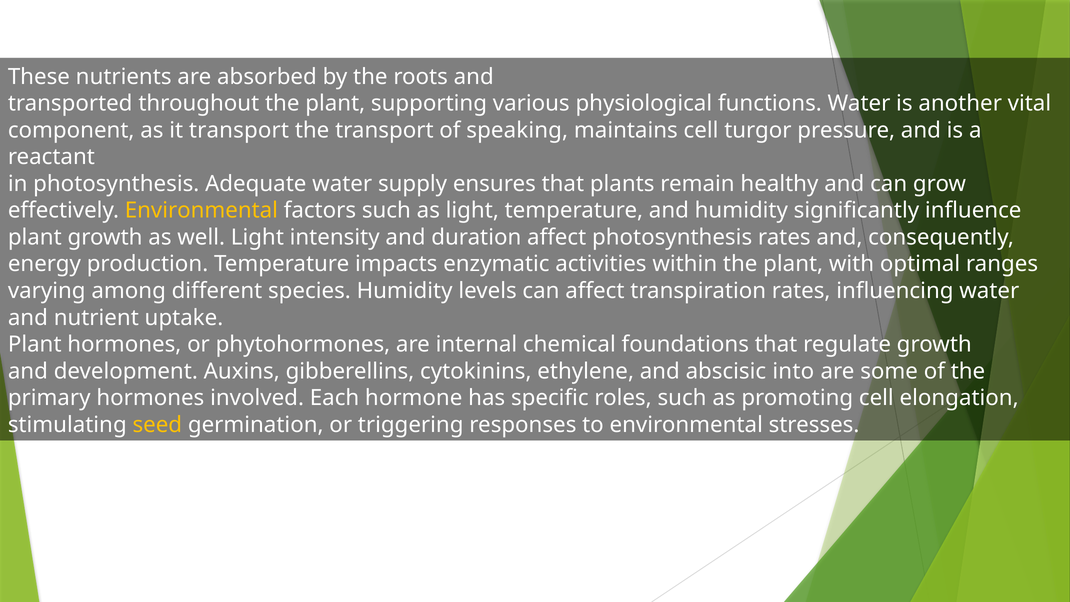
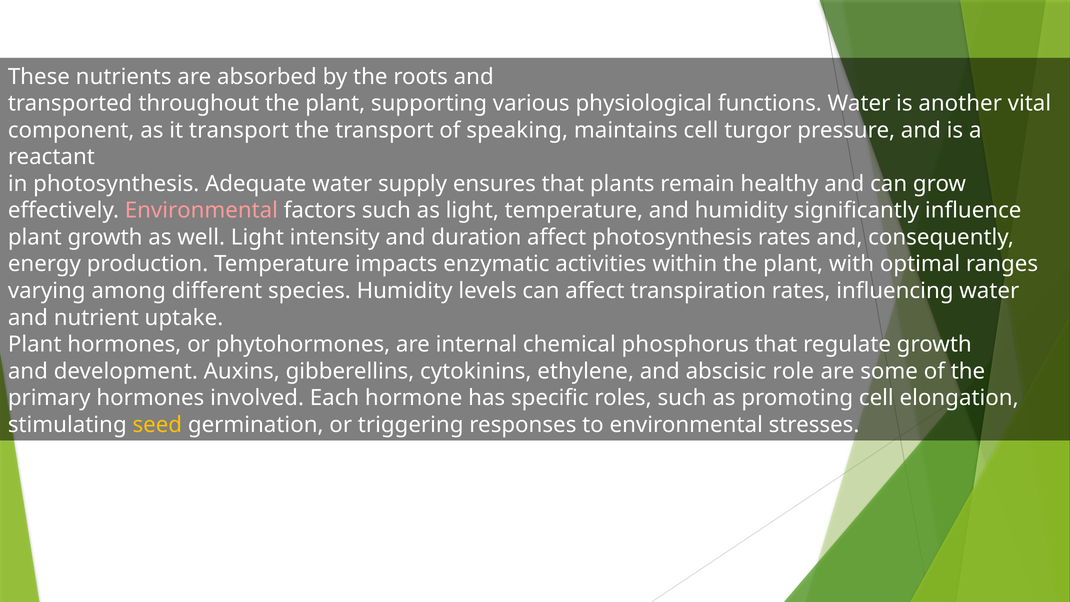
Environmental at (201, 211) colour: yellow -> pink
foundations: foundations -> phosphorus
into: into -> role
